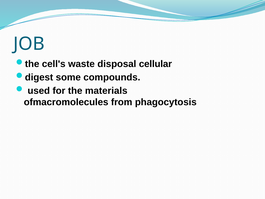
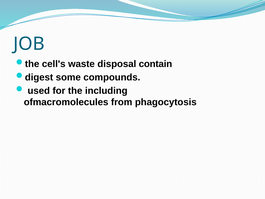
cellular: cellular -> contain
materials: materials -> including
